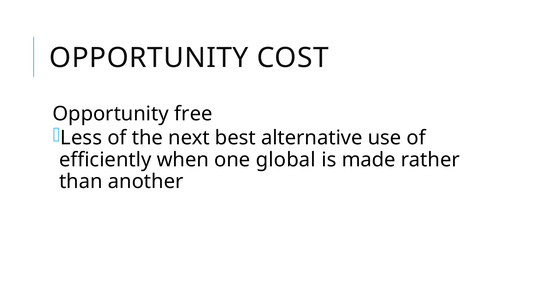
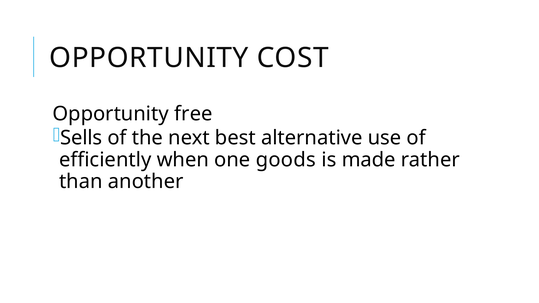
Less: Less -> Sells
global: global -> goods
